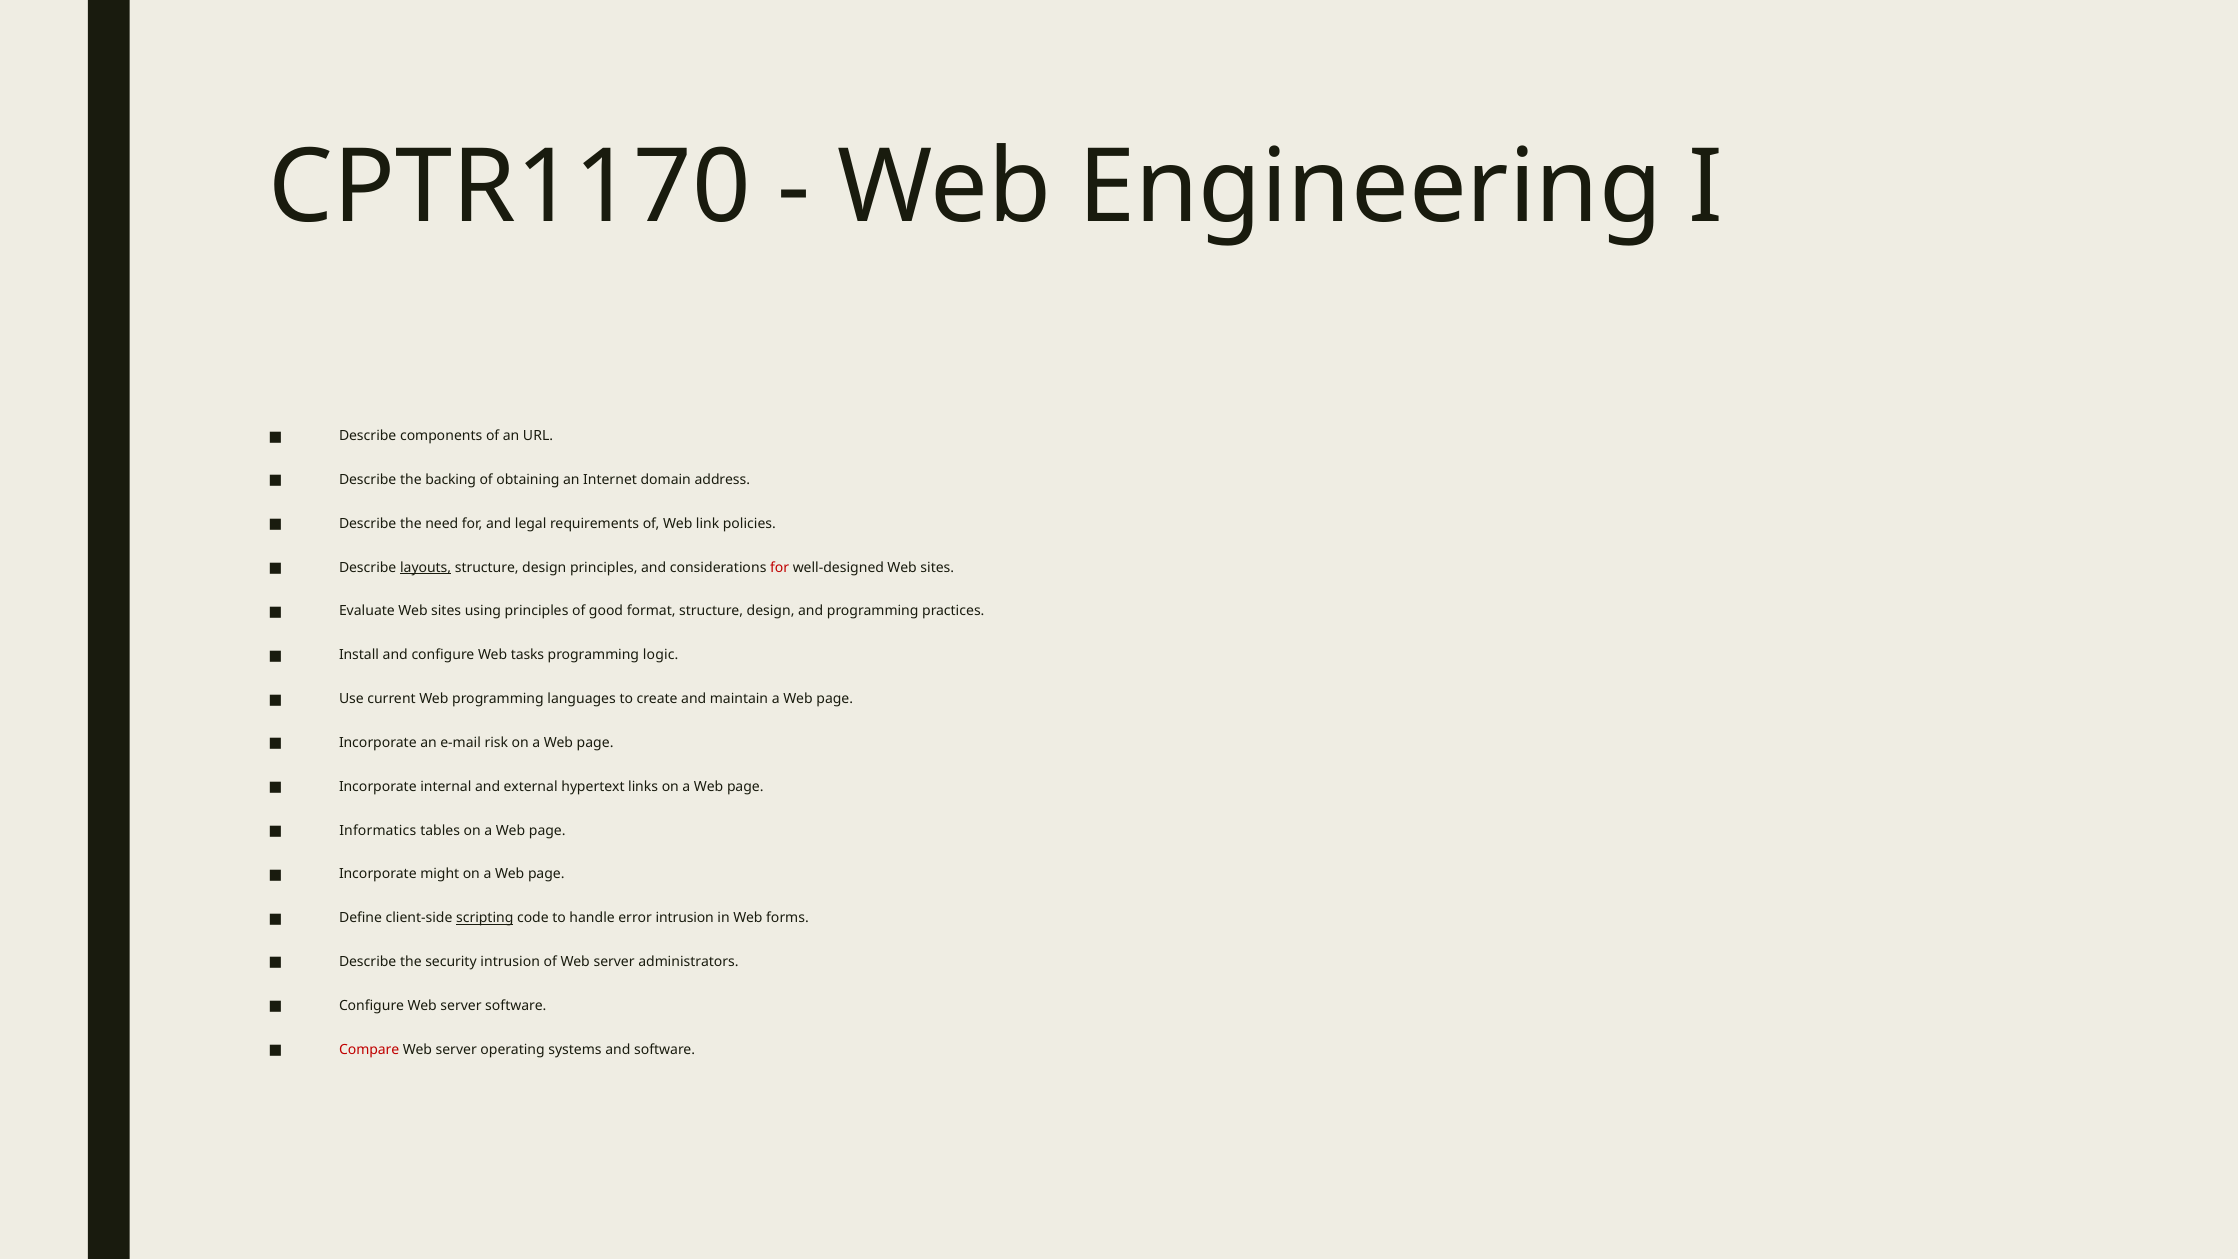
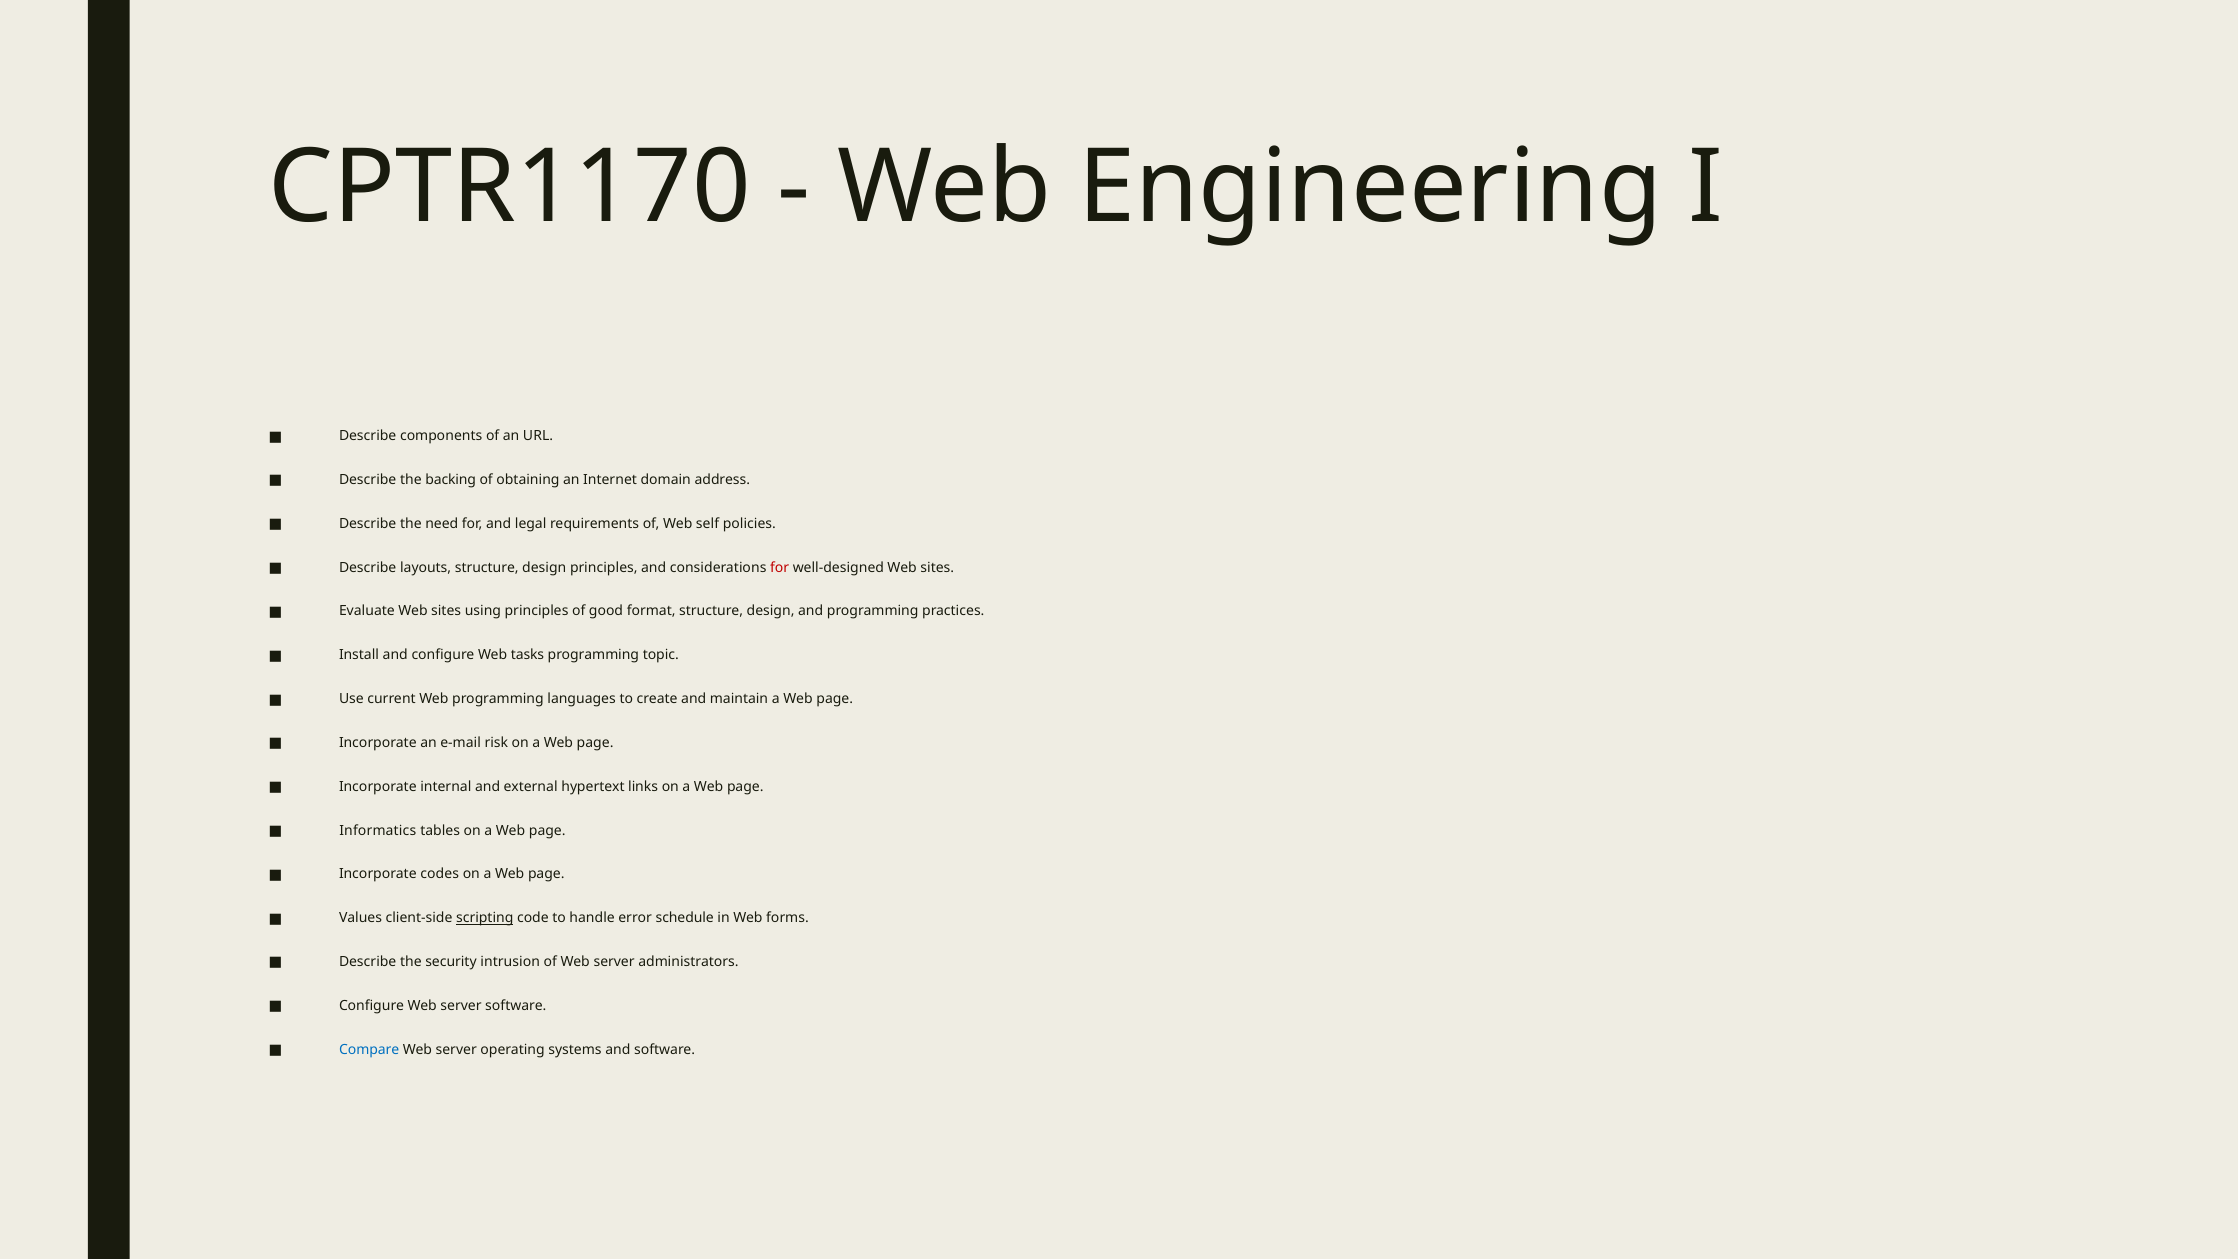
link: link -> self
layouts underline: present -> none
logic: logic -> topic
might: might -> codes
Define: Define -> Values
error intrusion: intrusion -> schedule
Compare colour: red -> blue
